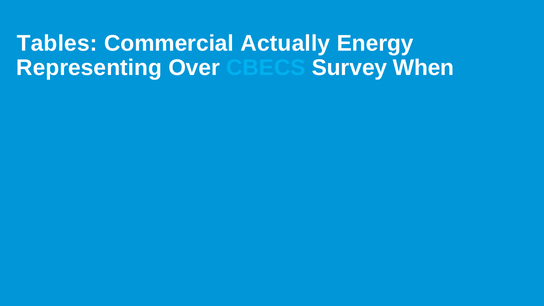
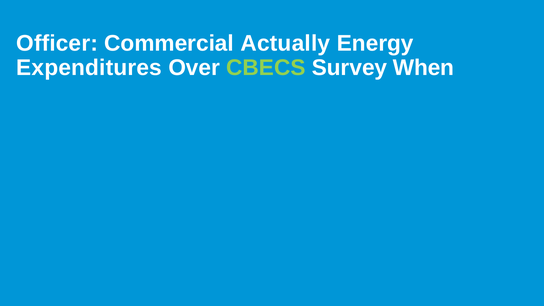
Tables: Tables -> Officer
Representing: Representing -> Expenditures
CBECS colour: light blue -> light green
